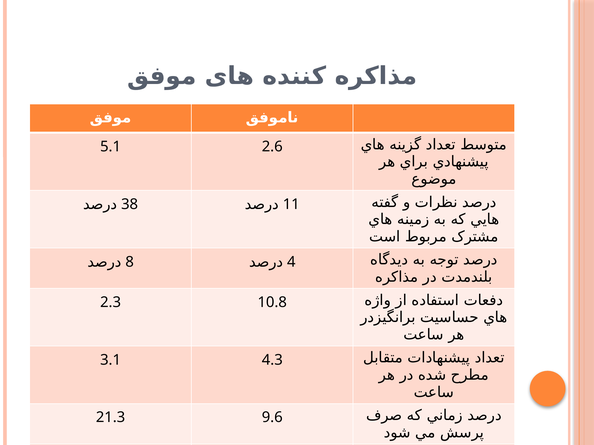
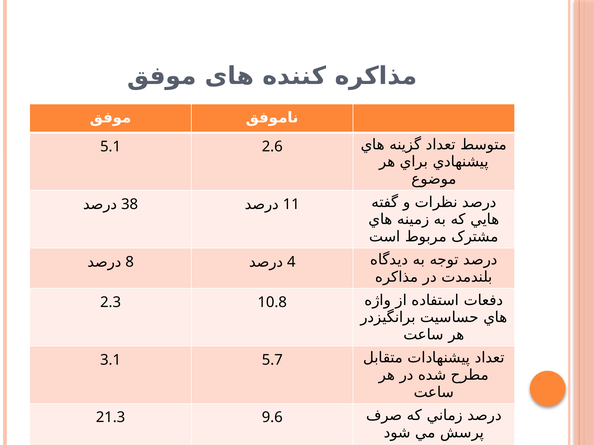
4.3: 4.3 -> 5.7
